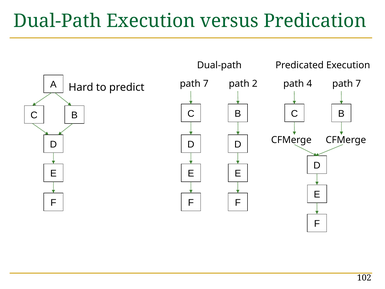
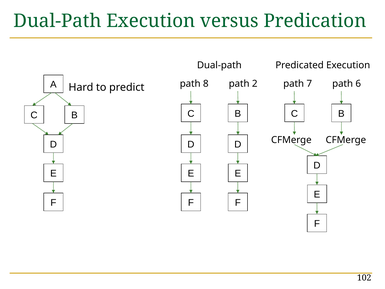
7 at (206, 84): 7 -> 8
4: 4 -> 7
7 at (358, 84): 7 -> 6
